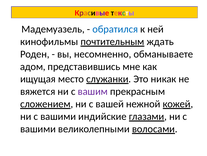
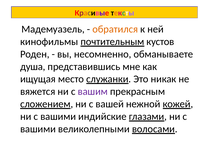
обратился colour: blue -> orange
ждать: ждать -> кустов
адом: адом -> душа
